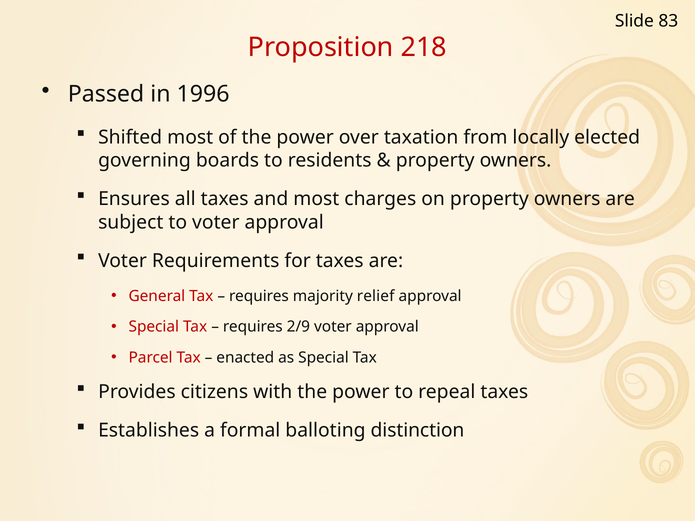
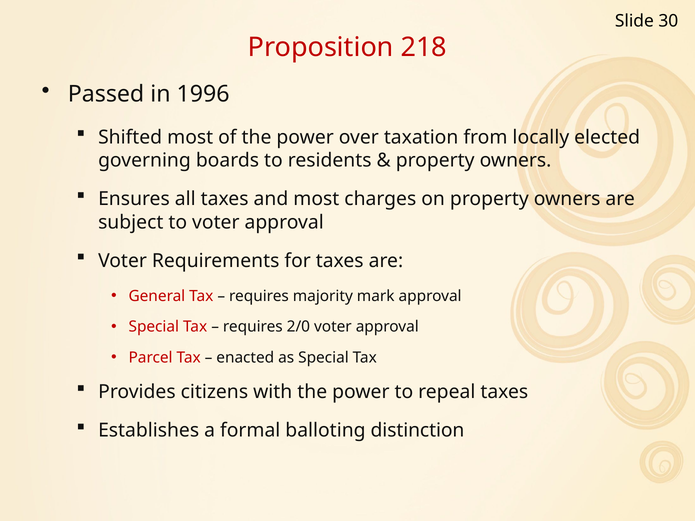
83: 83 -> 30
relief: relief -> mark
2/9: 2/9 -> 2/0
